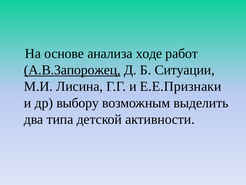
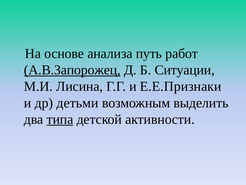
ходе: ходе -> путь
выбору: выбору -> детьми
типа underline: none -> present
